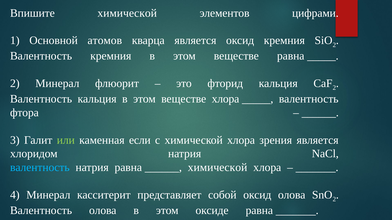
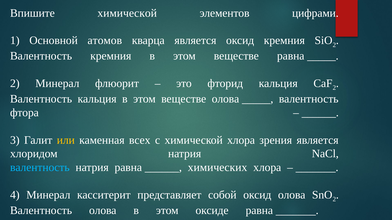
веществе хлора: хлора -> олова
или colour: light green -> yellow
если: если -> всех
химической at (218, 168): химической -> химических
